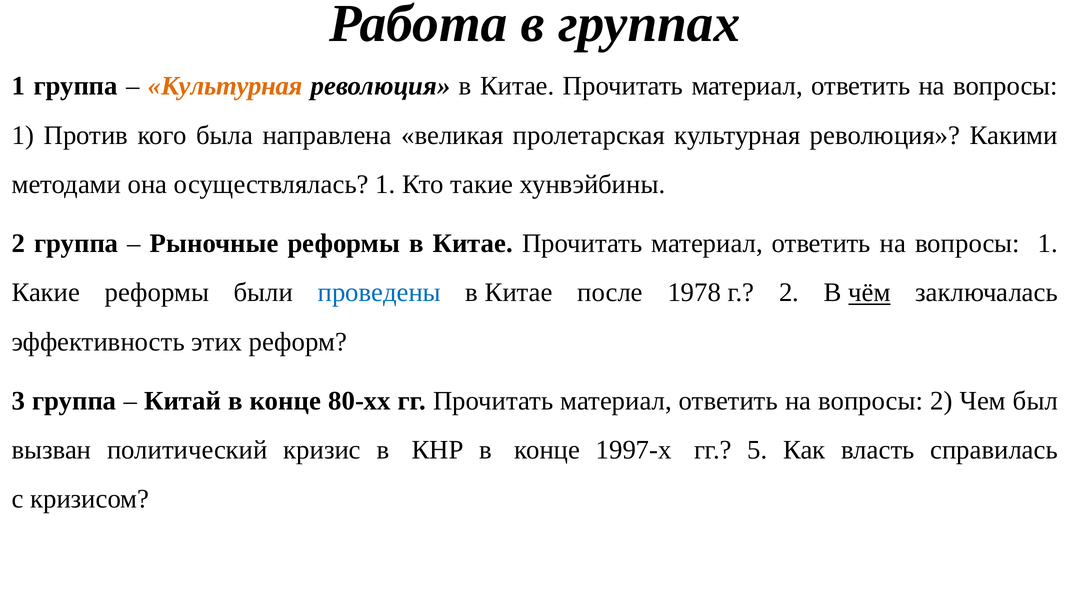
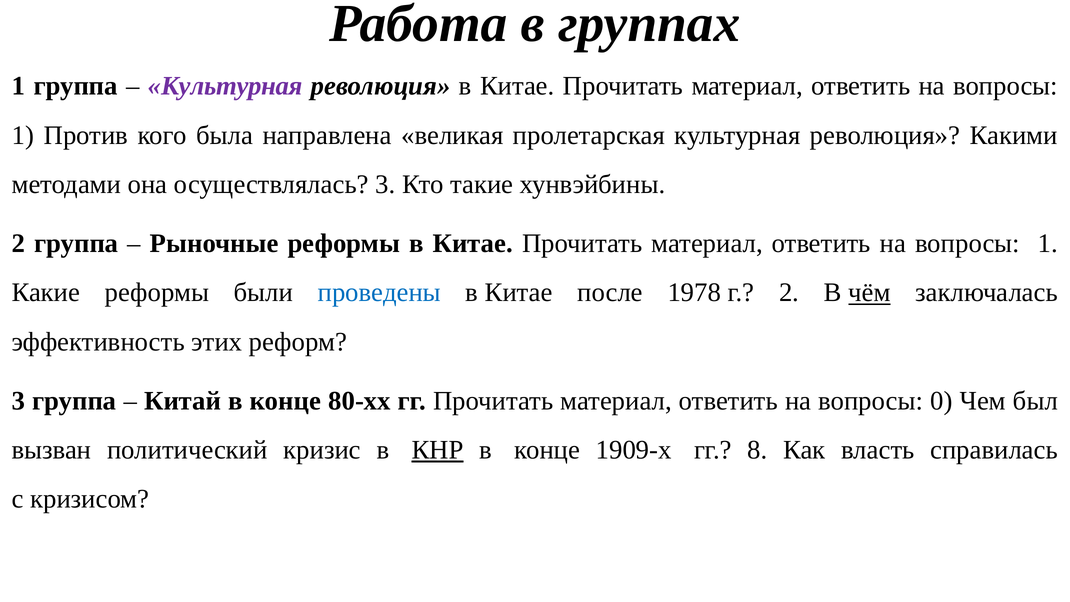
Культурная at (225, 86) colour: orange -> purple
осуществлялась 1: 1 -> 3
вопросы 2: 2 -> 0
КНР underline: none -> present
1997-х: 1997-х -> 1909-х
5: 5 -> 8
